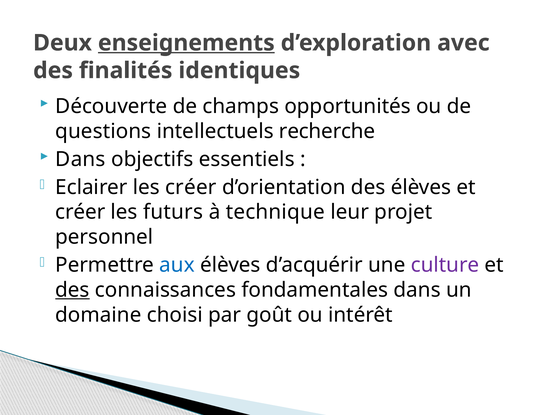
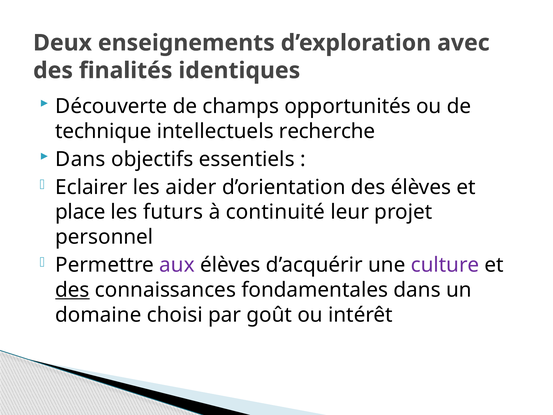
enseignements underline: present -> none
questions: questions -> technique
les créer: créer -> aider
créer at (80, 212): créer -> place
technique: technique -> continuité
aux colour: blue -> purple
